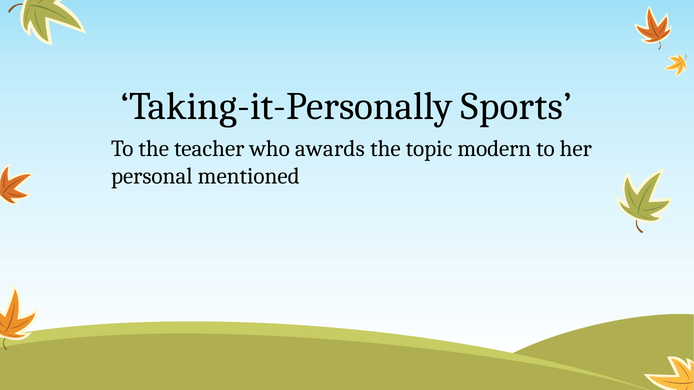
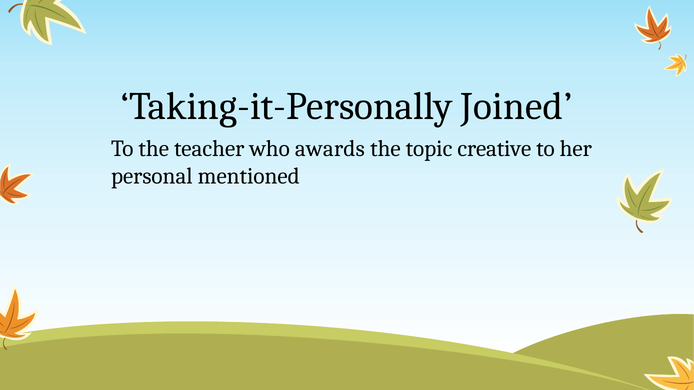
Sports: Sports -> Joined
modern: modern -> creative
